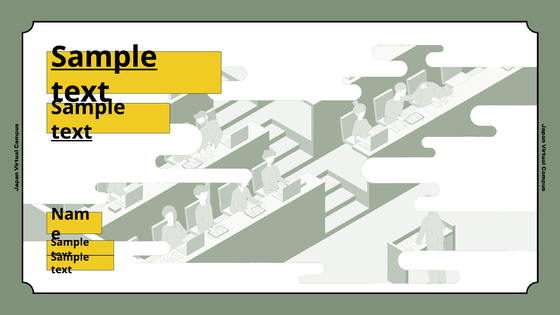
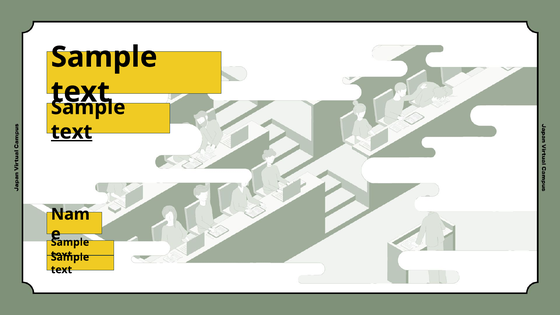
Sample at (104, 57) underline: present -> none
